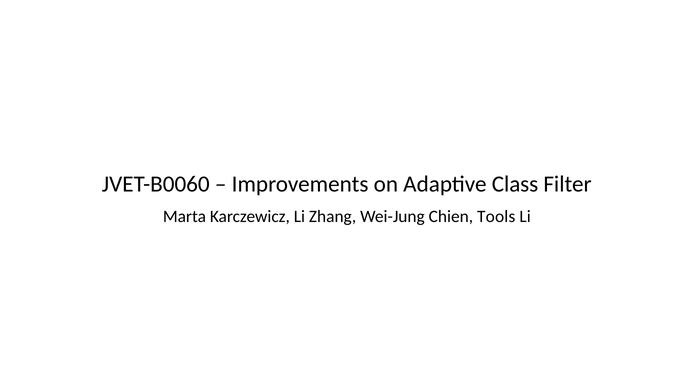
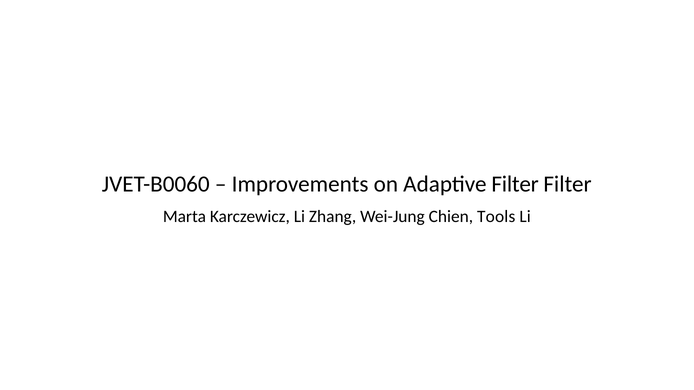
Adaptive Class: Class -> Filter
